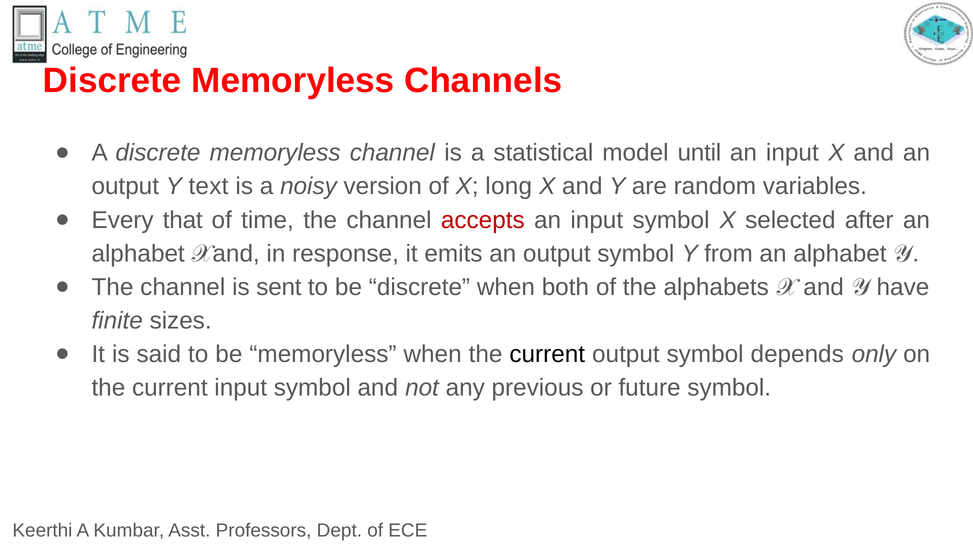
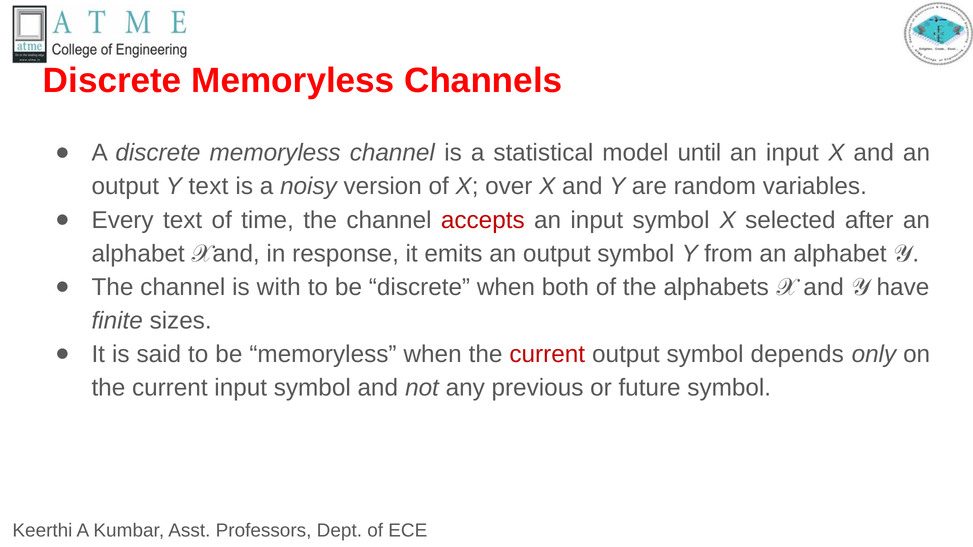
long: long -> over
Every that: that -> text
sent: sent -> with
current at (547, 354) colour: black -> red
